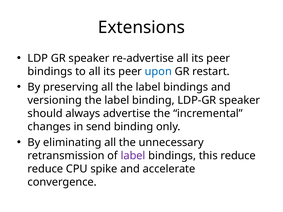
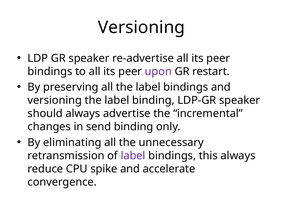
Extensions at (141, 27): Extensions -> Versioning
upon colour: blue -> purple
this reduce: reduce -> always
